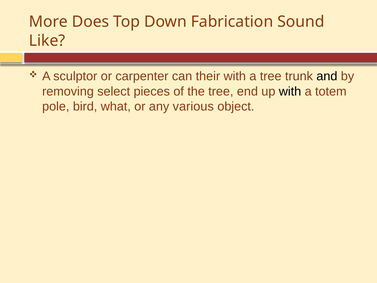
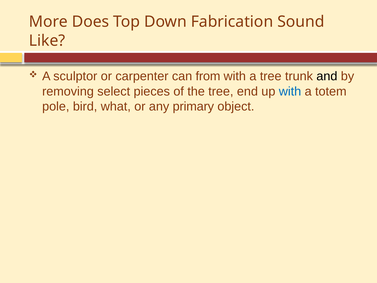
their: their -> from
with at (290, 91) colour: black -> blue
various: various -> primary
